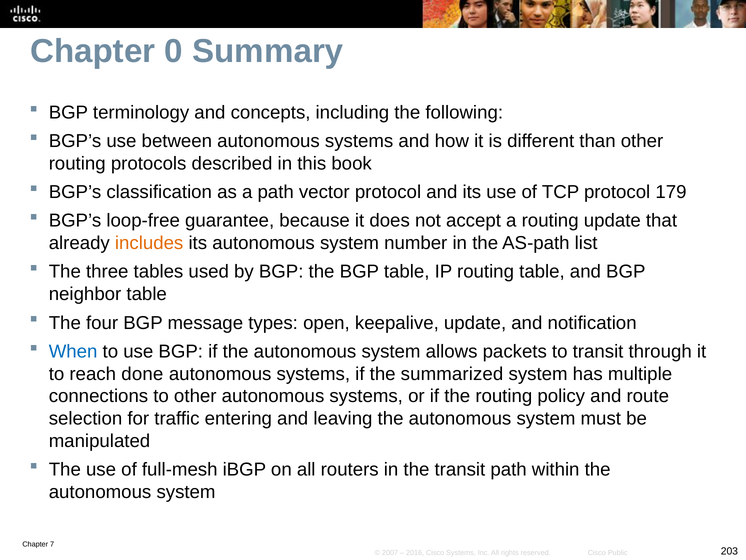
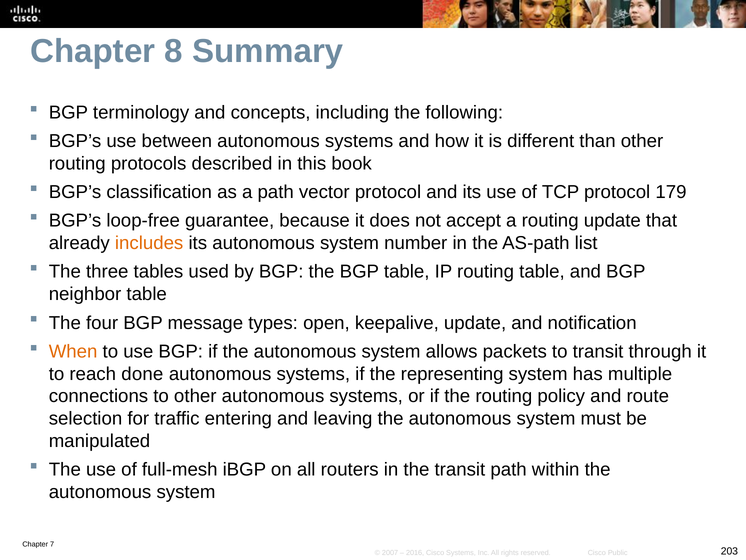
0: 0 -> 8
When colour: blue -> orange
summarized: summarized -> representing
